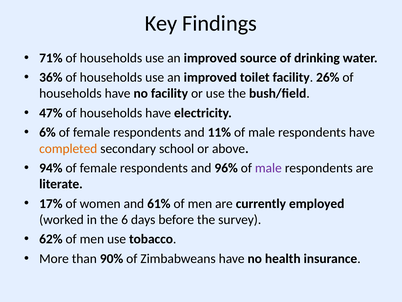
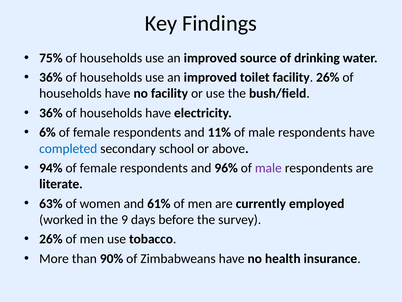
71%: 71% -> 75%
47% at (51, 113): 47% -> 36%
completed colour: orange -> blue
17%: 17% -> 63%
6: 6 -> 9
62% at (51, 239): 62% -> 26%
